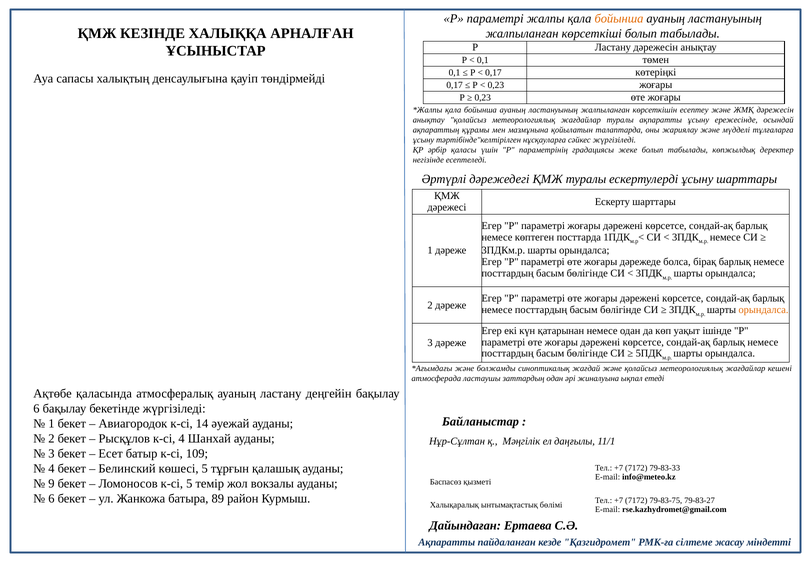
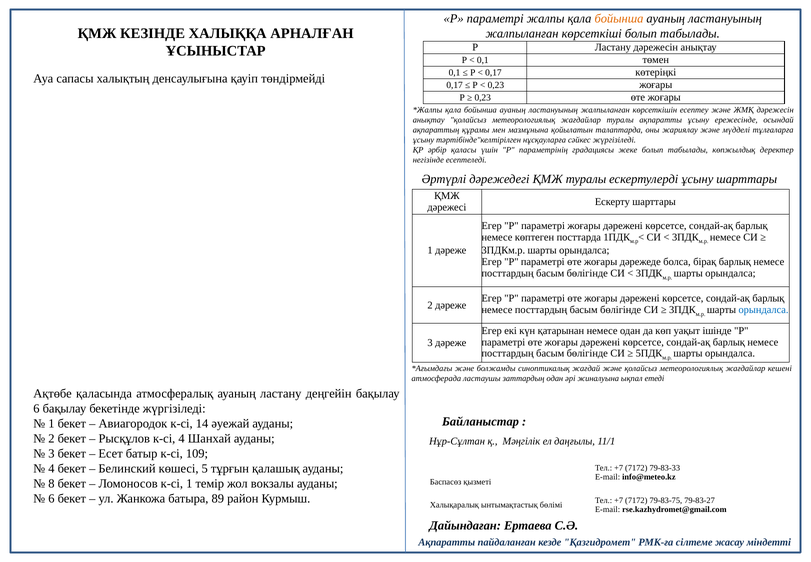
орындалса at (763, 310) colour: orange -> blue
9: 9 -> 8
к-сі 5: 5 -> 1
